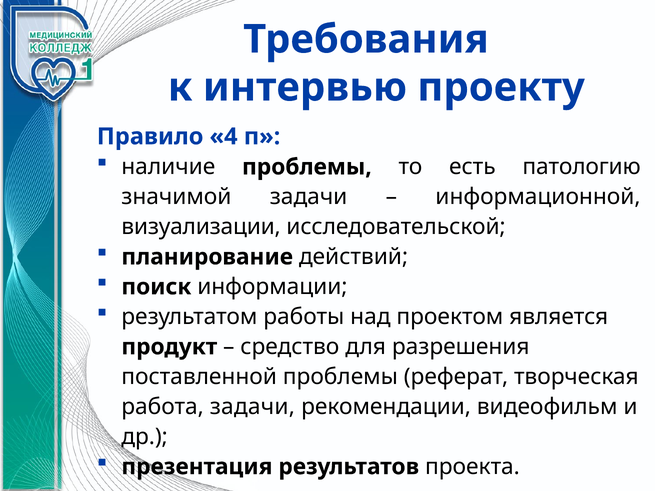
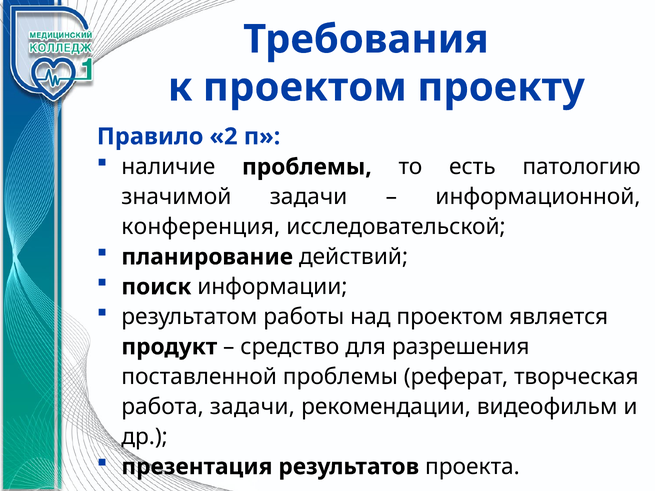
к интервью: интервью -> проектом
4: 4 -> 2
визуализации: визуализации -> конференция
